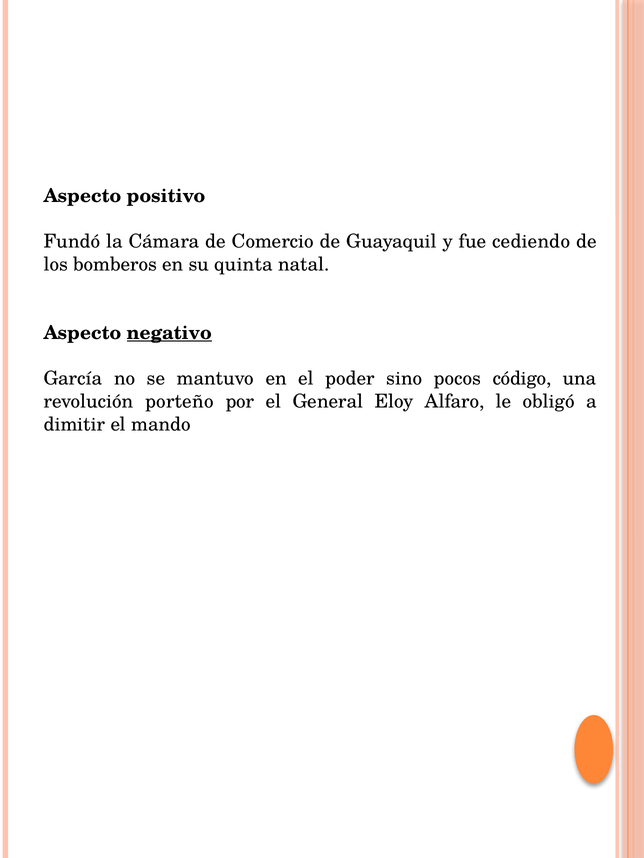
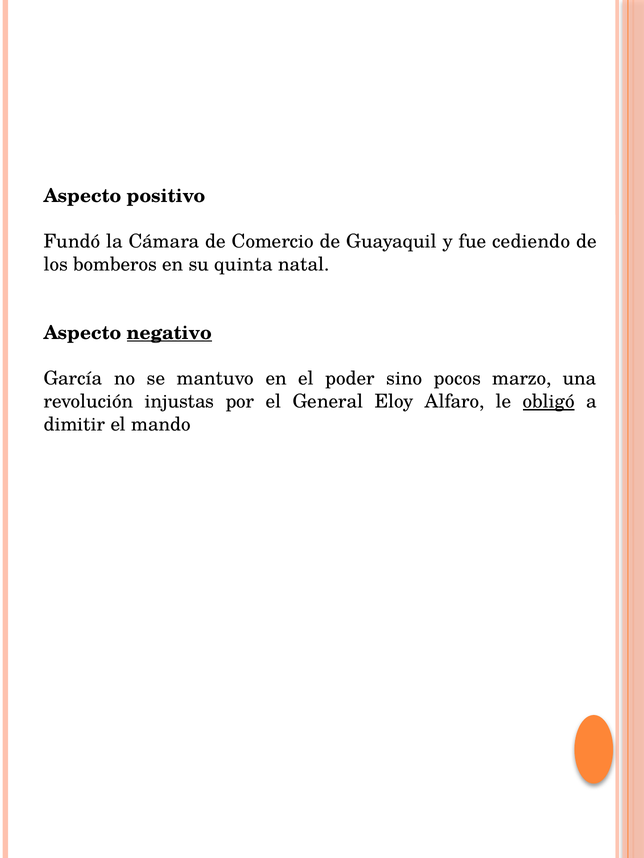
código: código -> marzo
porteño: porteño -> injustas
obligó underline: none -> present
